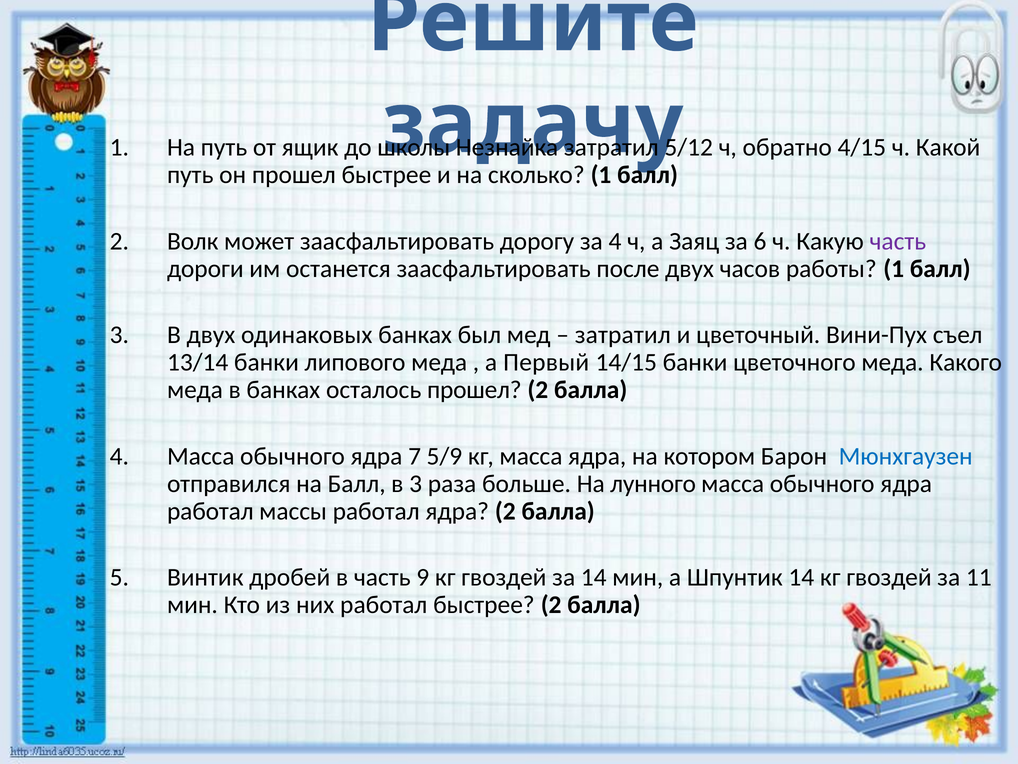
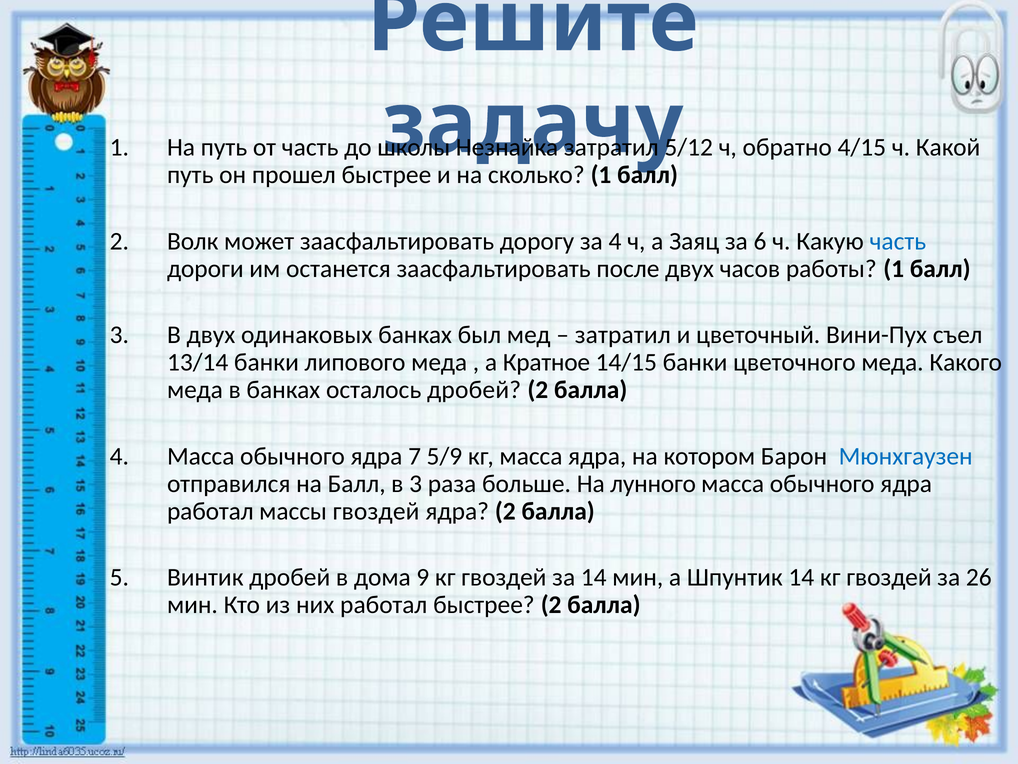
от ящик: ящик -> часть
часть at (898, 241) colour: purple -> blue
Первый: Первый -> Кратное
осталось прошел: прошел -> дробей
массы работал: работал -> гвоздей
в часть: часть -> дома
11: 11 -> 26
